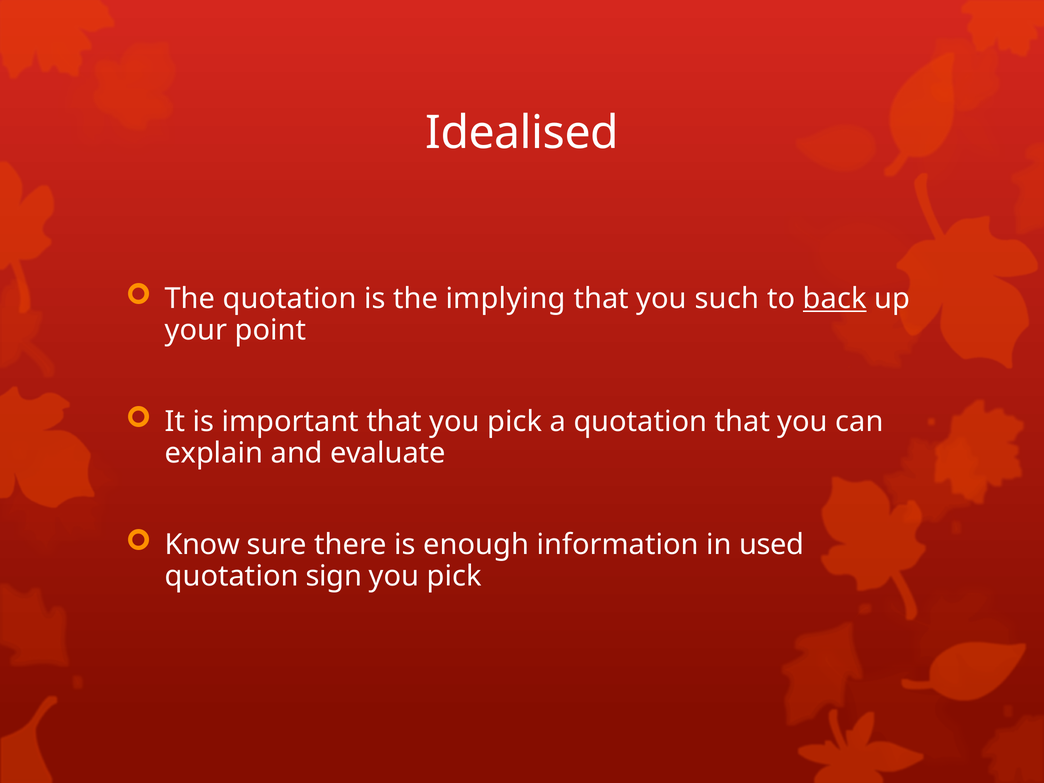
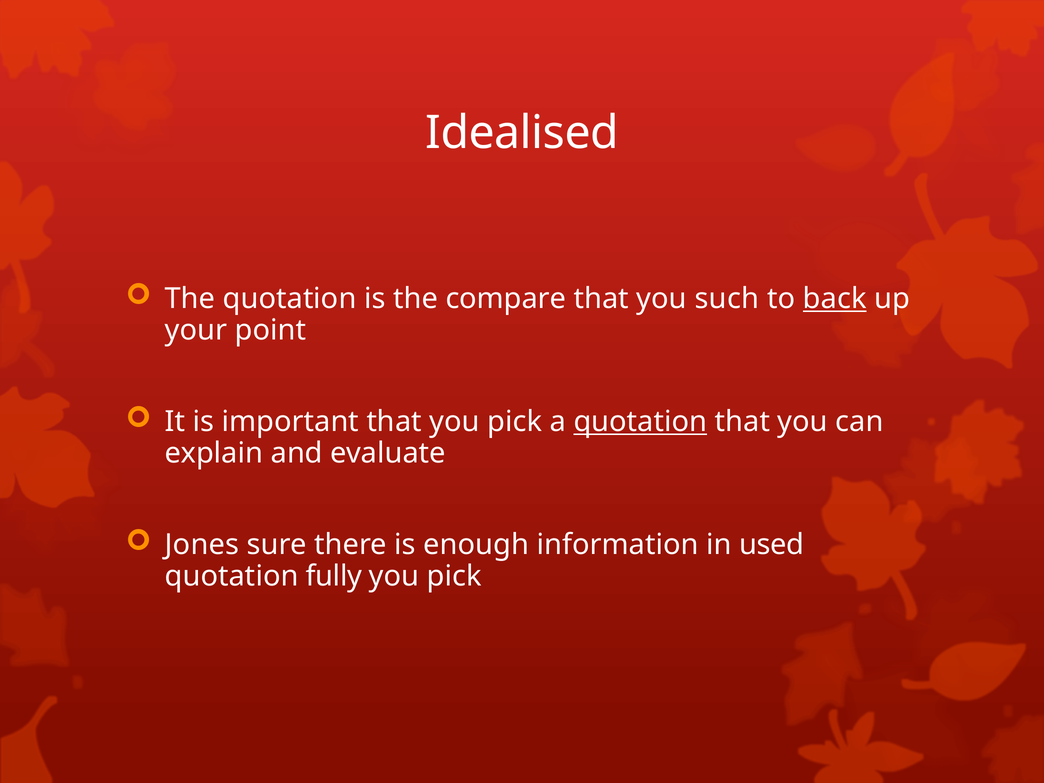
implying: implying -> compare
quotation at (640, 422) underline: none -> present
Know: Know -> Jones
sign: sign -> fully
